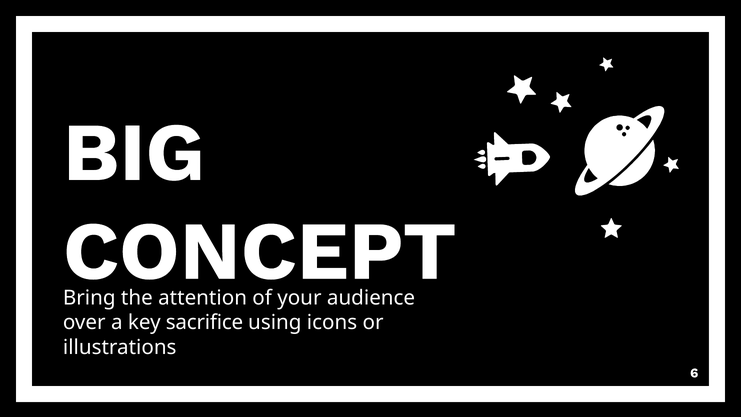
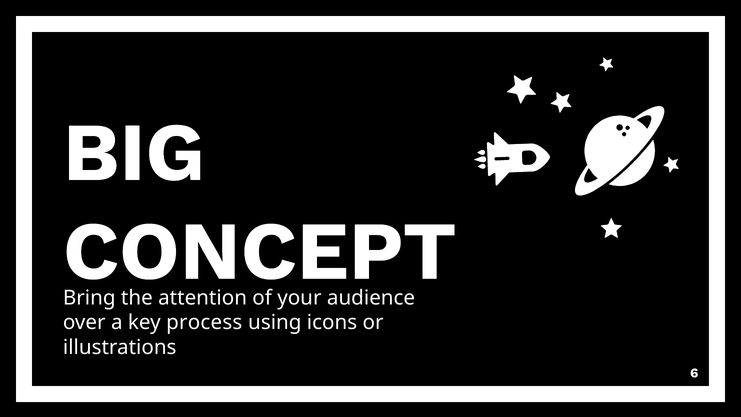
sacrifice: sacrifice -> process
